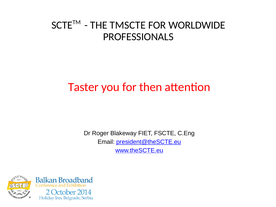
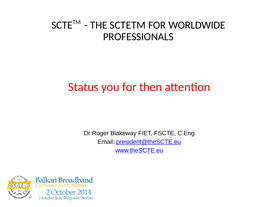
TMSCTE: TMSCTE -> SCTETM
Taster: Taster -> Status
